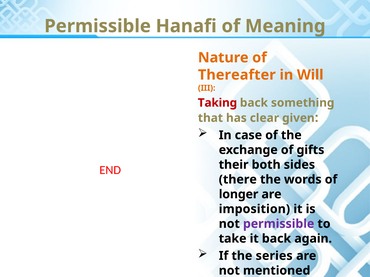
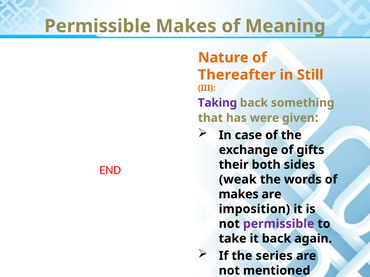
Permissible Hanafi: Hanafi -> Makes
Will: Will -> Still
Taking colour: red -> purple
clear: clear -> were
there: there -> weak
longer at (239, 195): longer -> makes
